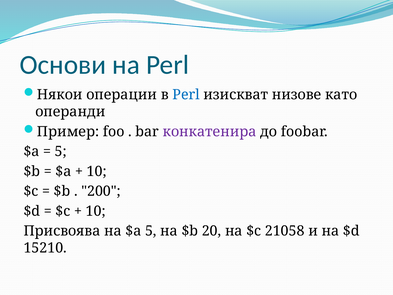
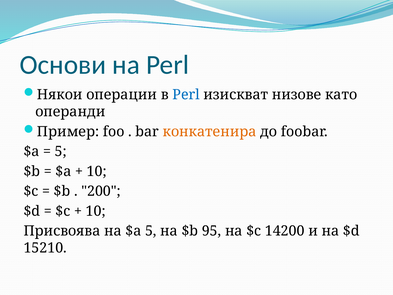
конкатенира colour: purple -> orange
20: 20 -> 95
21058: 21058 -> 14200
